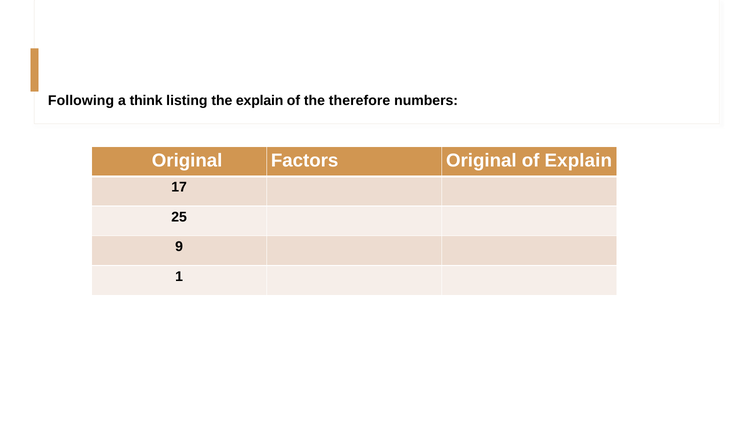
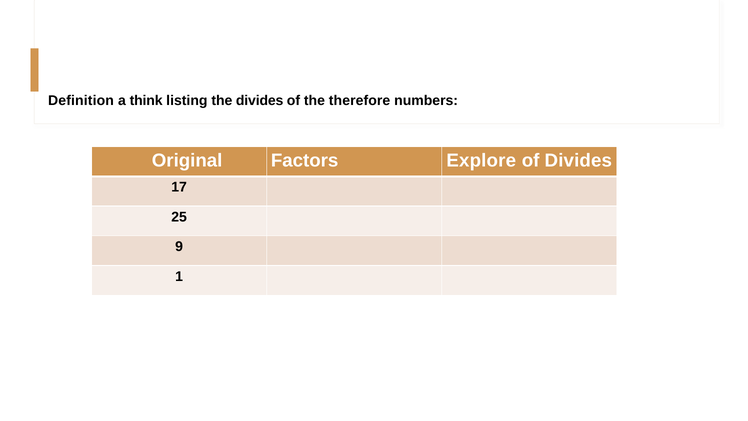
Following: Following -> Definition
the explain: explain -> divides
Factors Original: Original -> Explore
of Explain: Explain -> Divides
